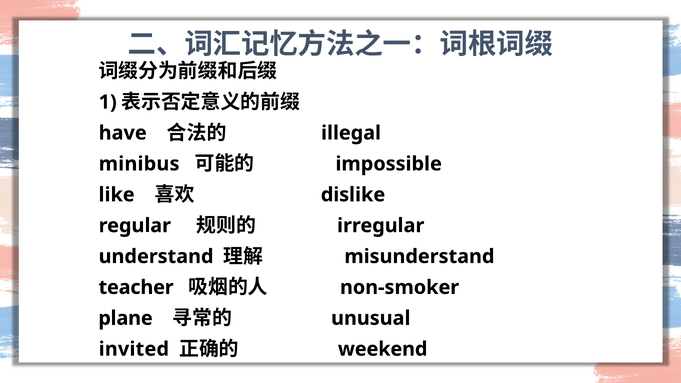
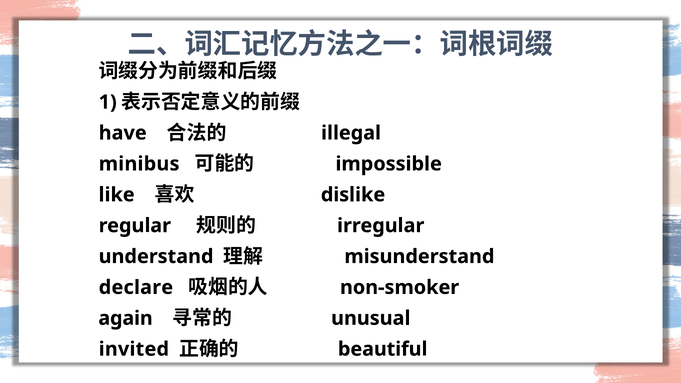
teacher: teacher -> declare
plane: plane -> again
weekend: weekend -> beautiful
